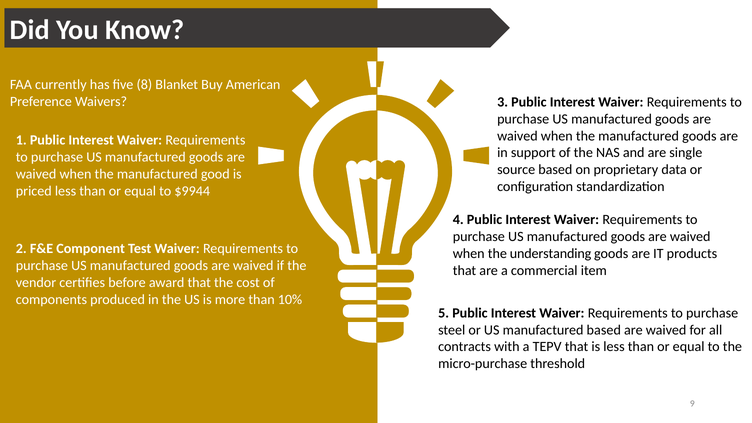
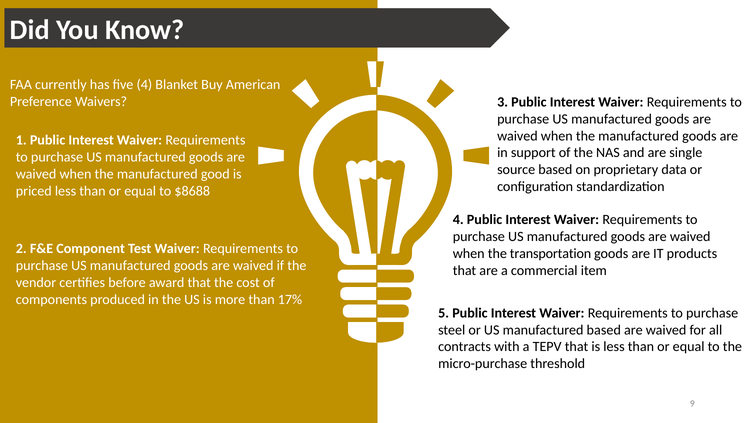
five 8: 8 -> 4
$9944: $9944 -> $8688
understanding: understanding -> transportation
10%: 10% -> 17%
